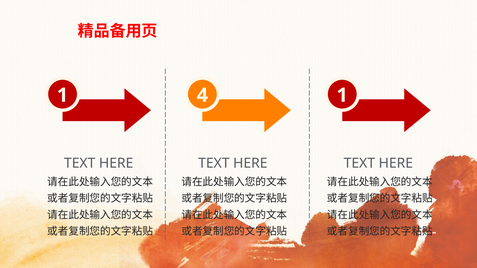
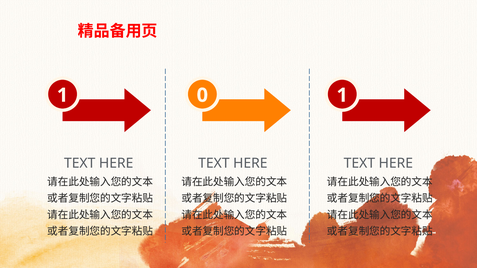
4: 4 -> 0
